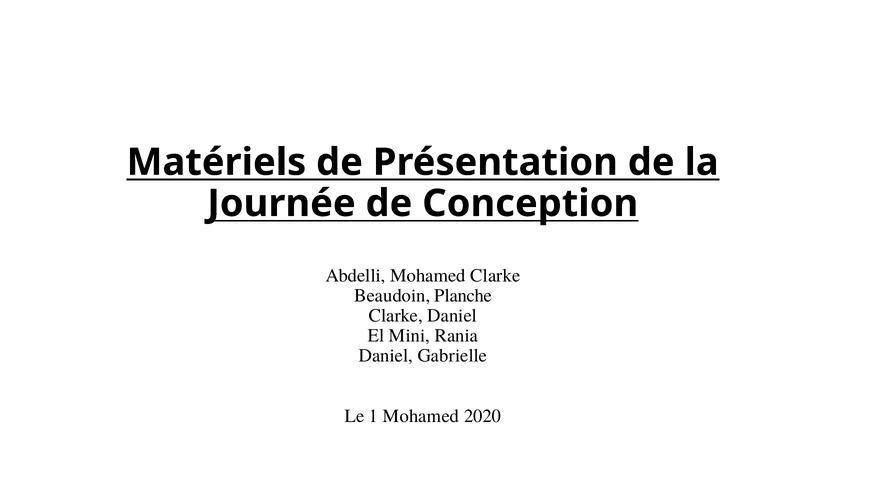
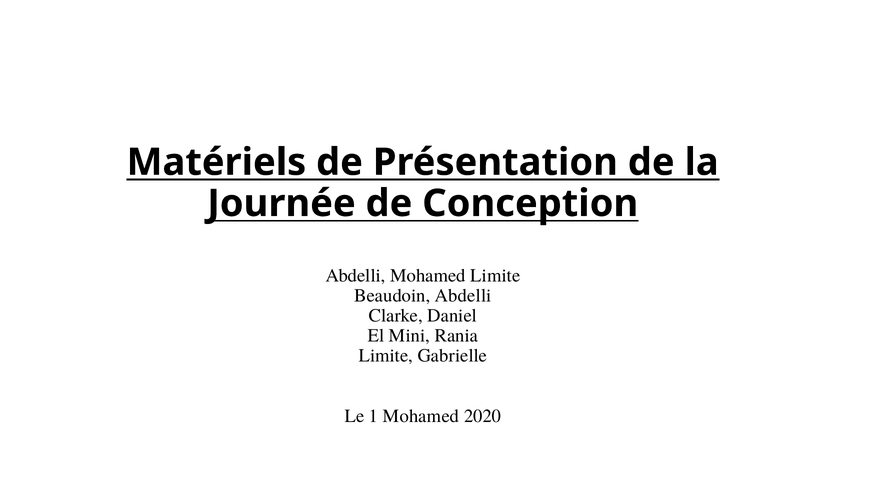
Mohamed Clarke: Clarke -> Limite
Beaudoin Planche: Planche -> Abdelli
Daniel at (386, 356): Daniel -> Limite
